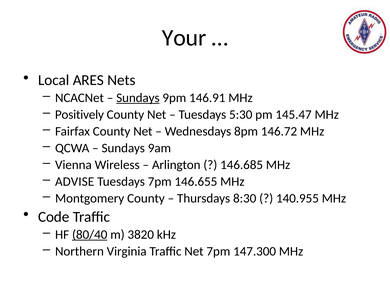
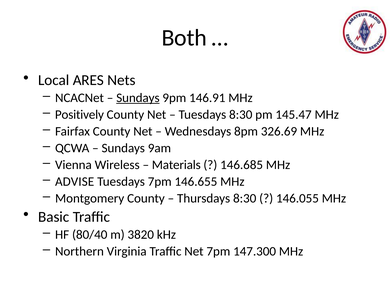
Your: Your -> Both
Tuesdays 5:30: 5:30 -> 8:30
146.72: 146.72 -> 326.69
Arlington: Arlington -> Materials
140.955: 140.955 -> 146.055
Code: Code -> Basic
80/40 underline: present -> none
